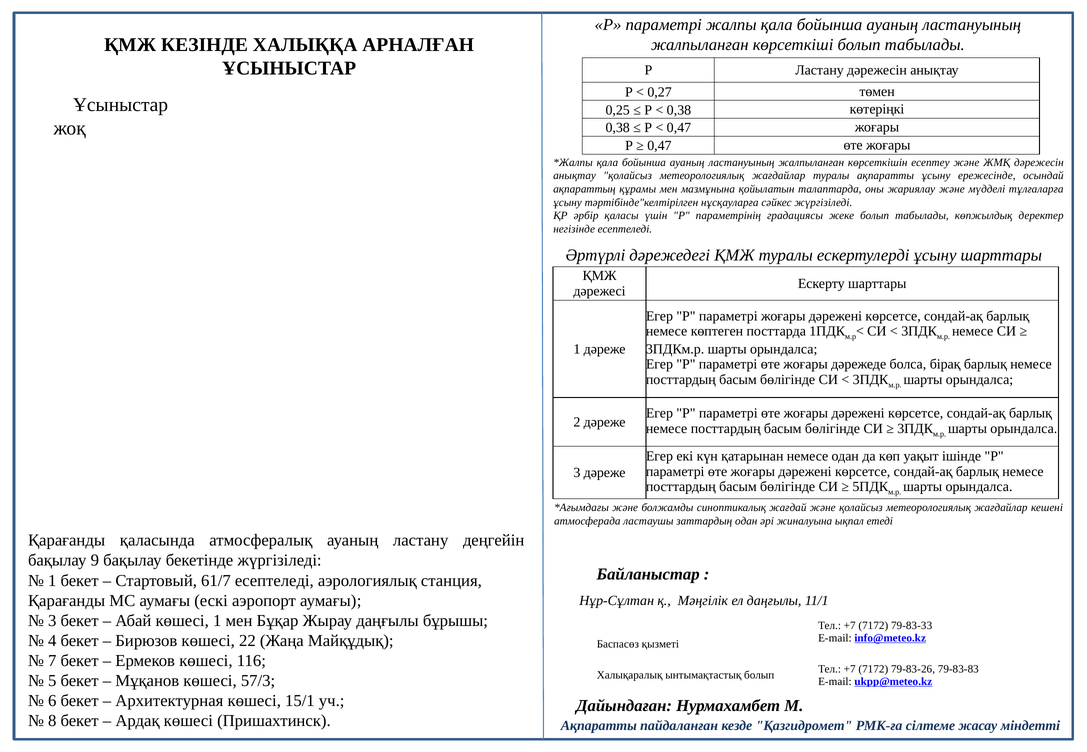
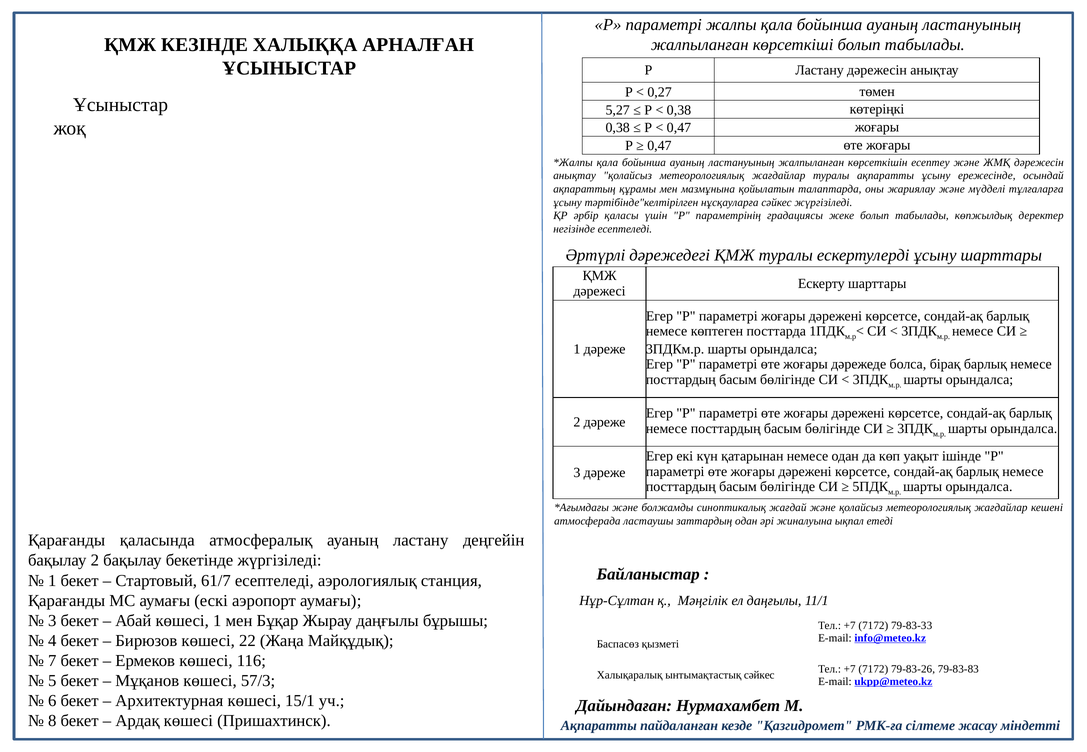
0,25: 0,25 -> 5,27
бақылау 9: 9 -> 2
ынтымақтастық болып: болып -> сәйкес
